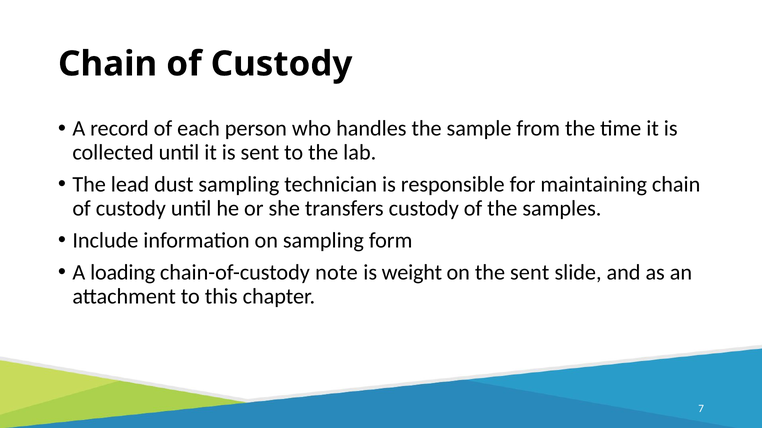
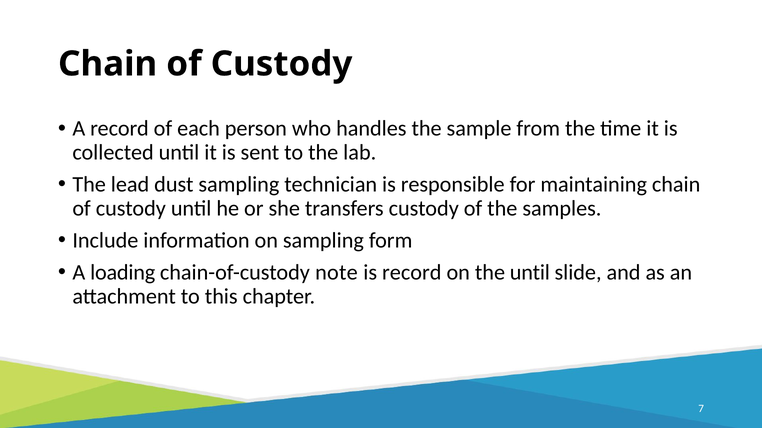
is weight: weight -> record
the sent: sent -> until
